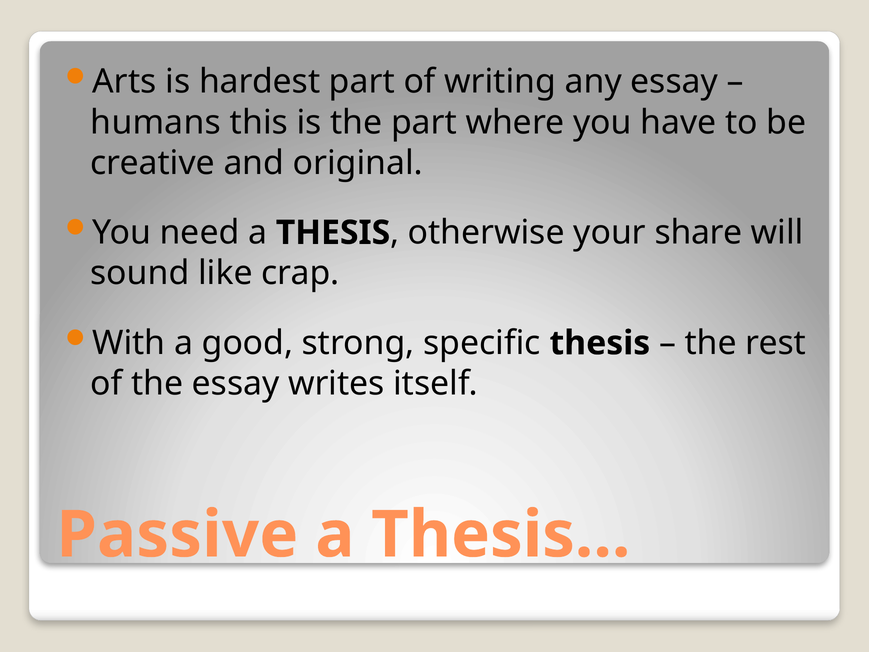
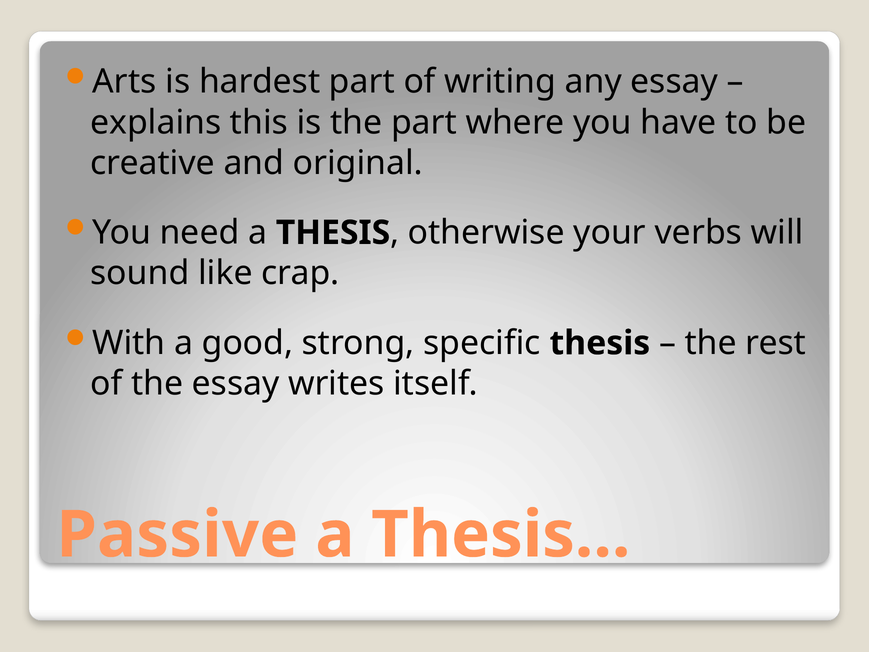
humans: humans -> explains
share: share -> verbs
